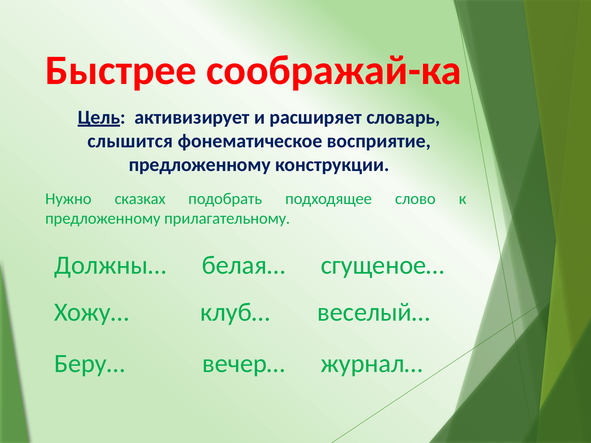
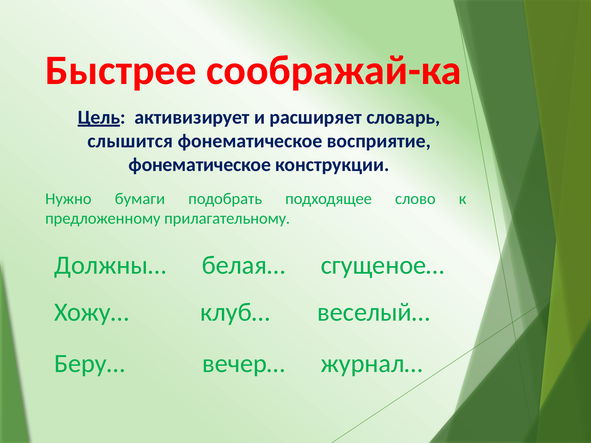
предложенному at (200, 165): предложенному -> фонематическое
сказках: сказках -> бумаги
